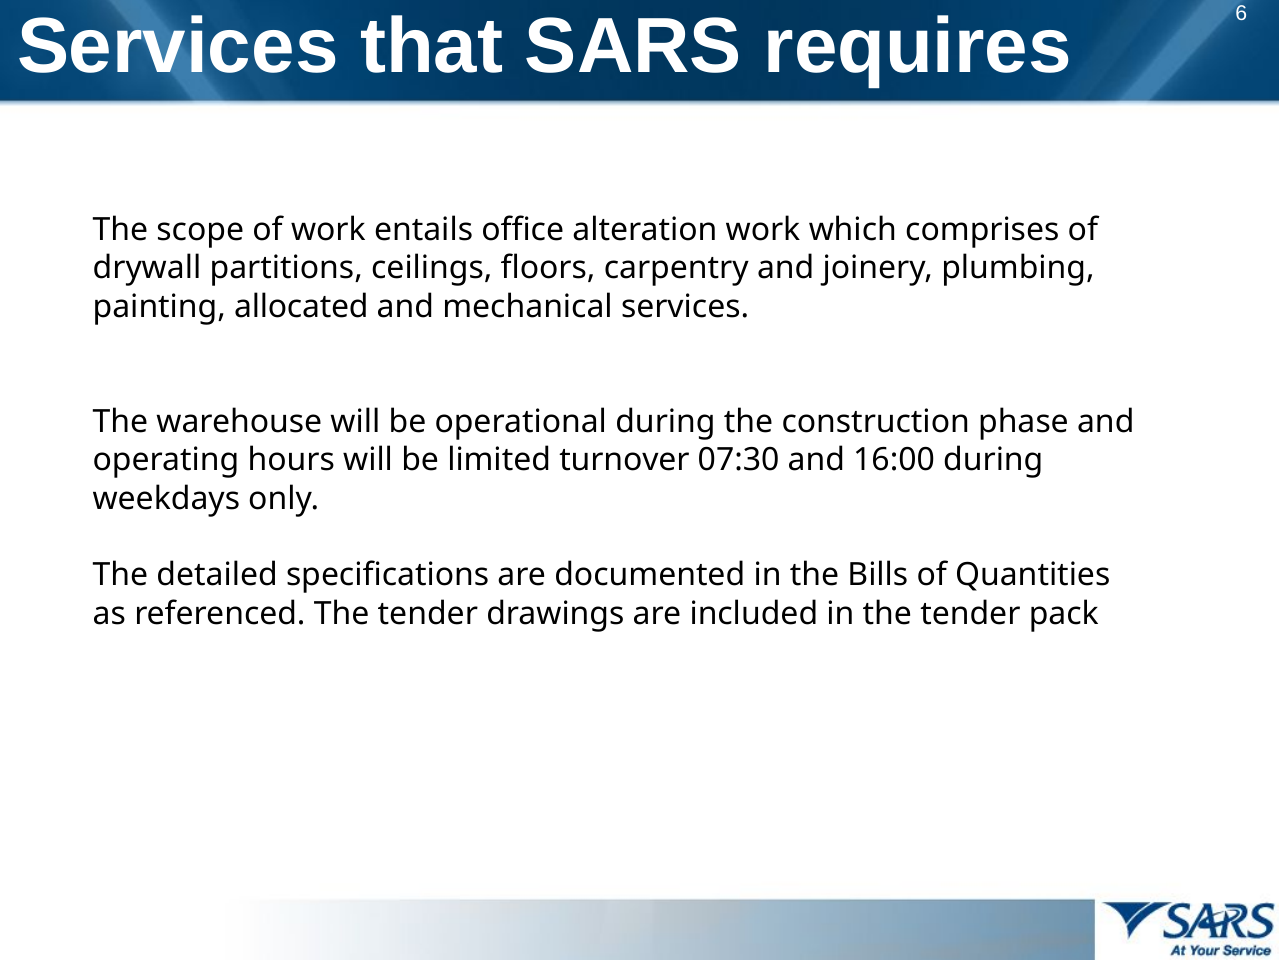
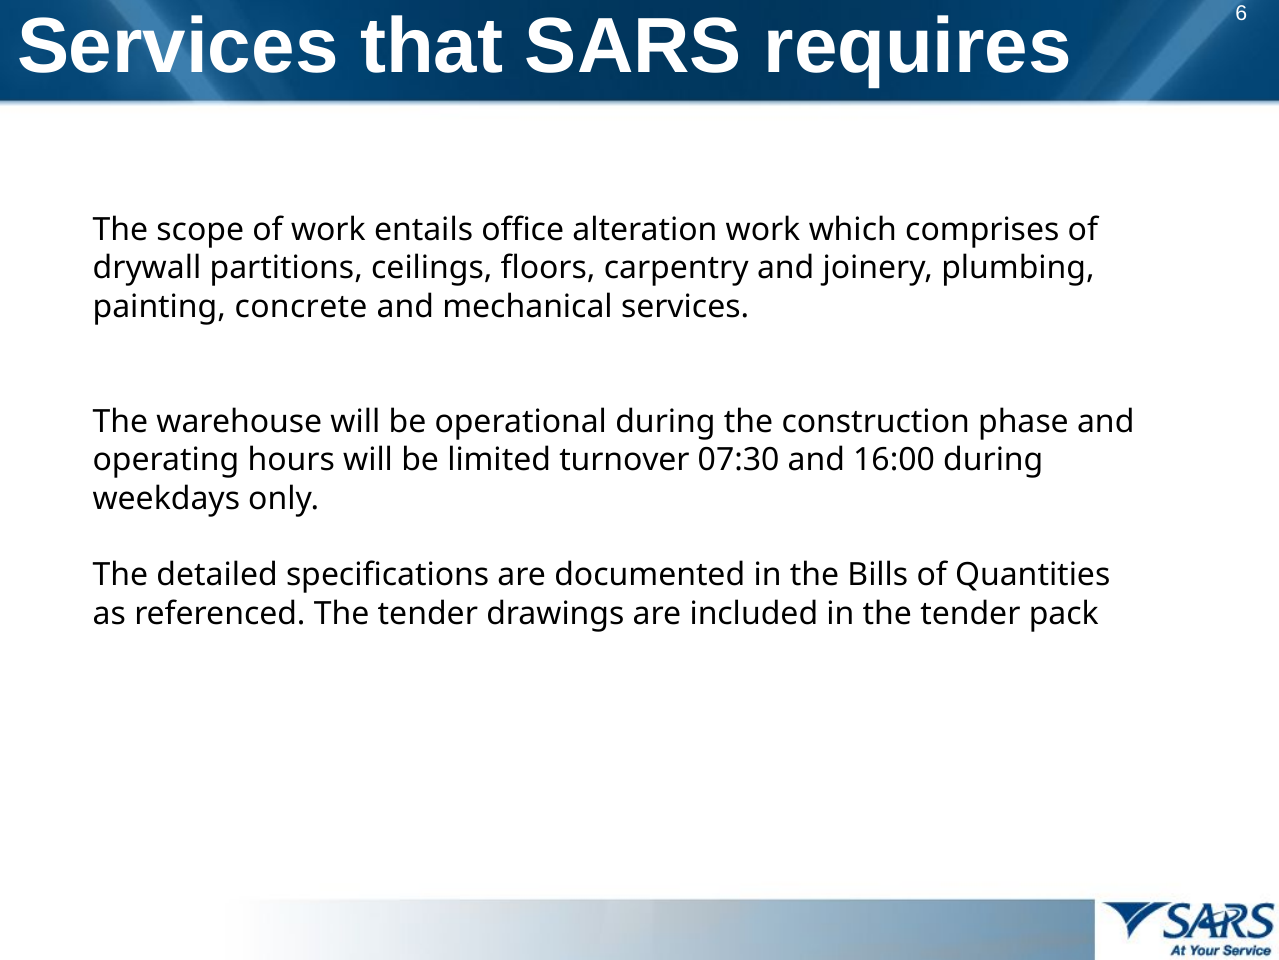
allocated: allocated -> concrete
